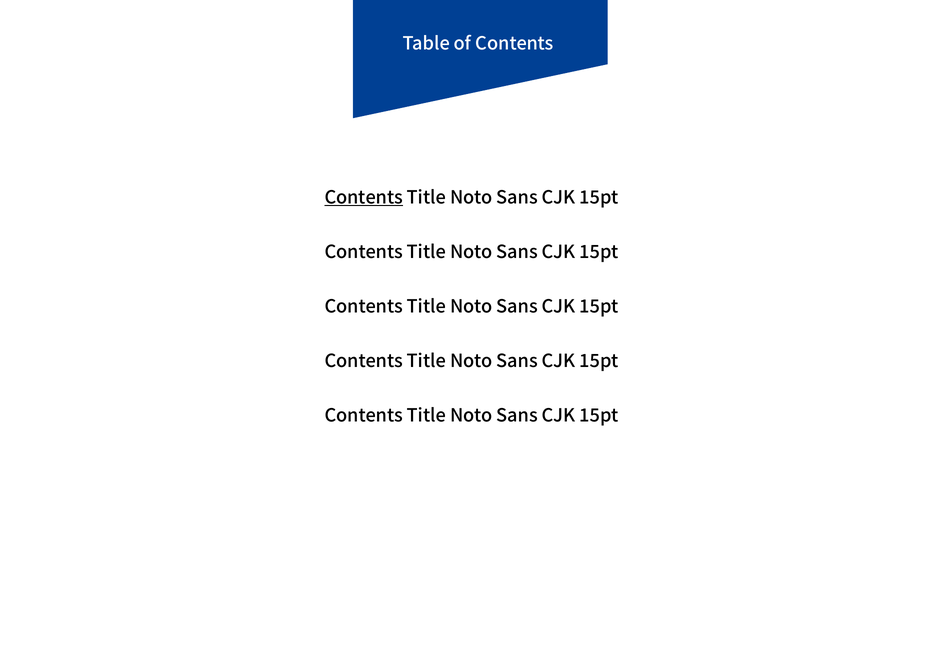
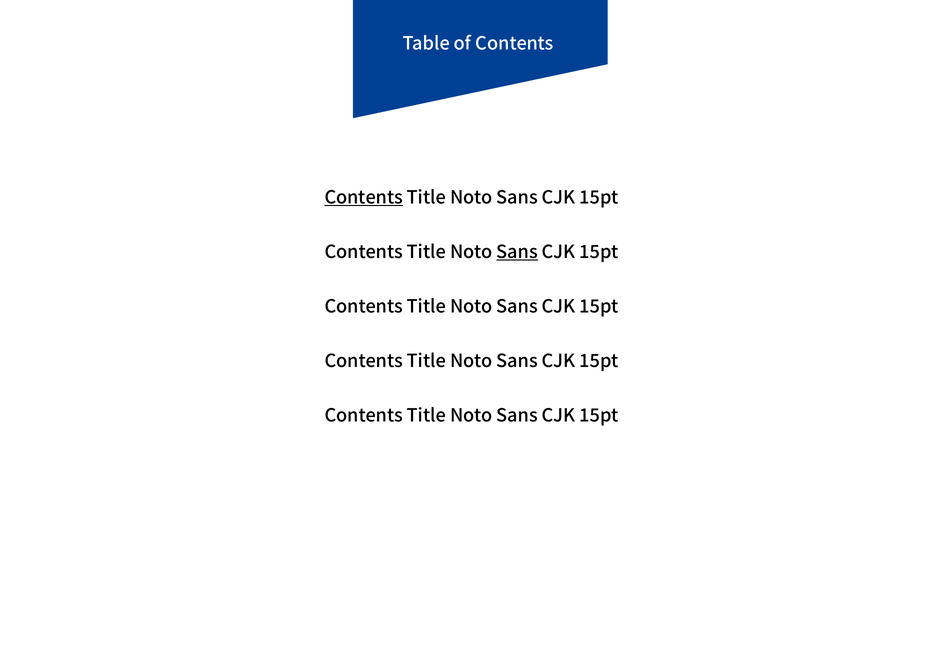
Sans at (517, 252) underline: none -> present
